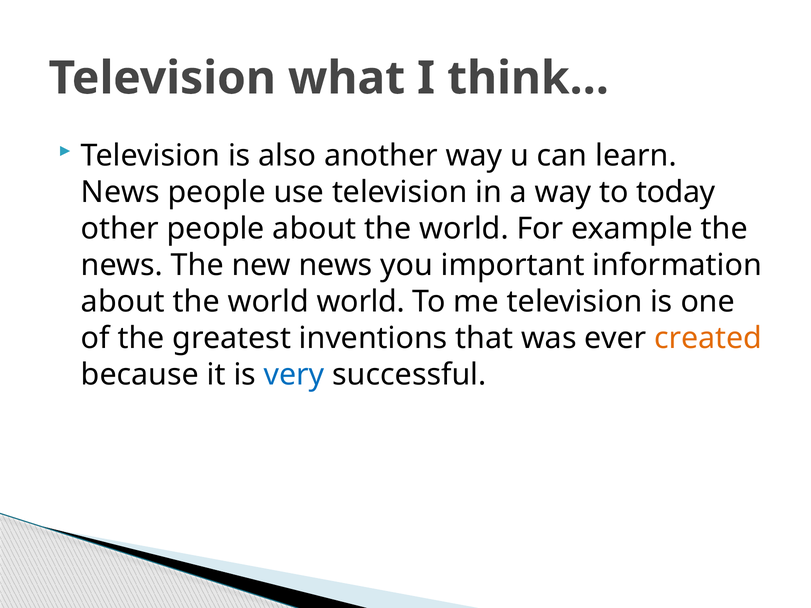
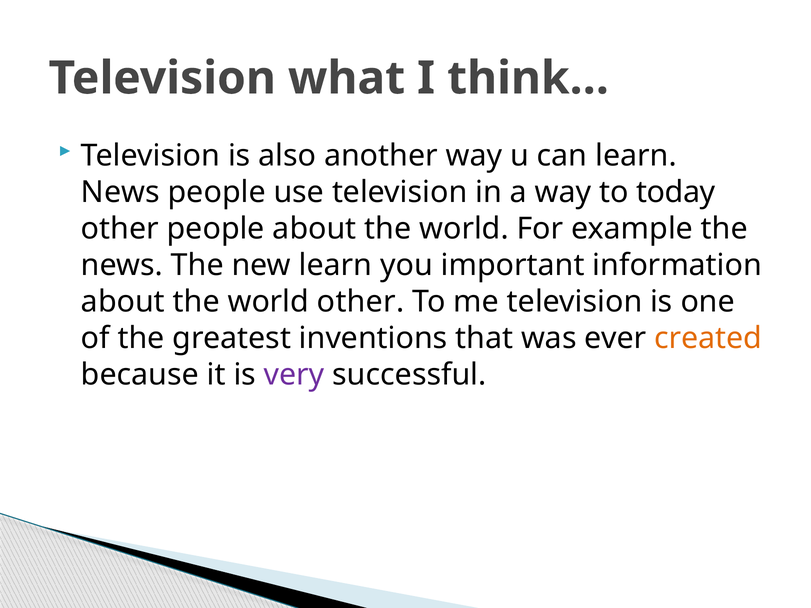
new news: news -> learn
world world: world -> other
very colour: blue -> purple
